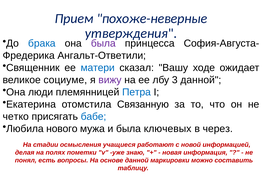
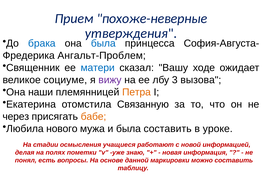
была at (103, 43) colour: purple -> blue
Ангальт-Ответили: Ангальт-Ответили -> Ангальт-Проблем
3 данной: данной -> вызова
люди: люди -> наши
Петра colour: blue -> orange
четко: четко -> через
бабе colour: blue -> orange
была ключевых: ключевых -> составить
через: через -> уроке
